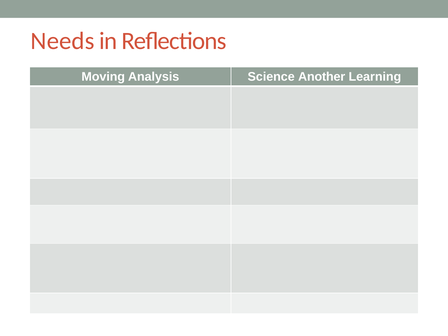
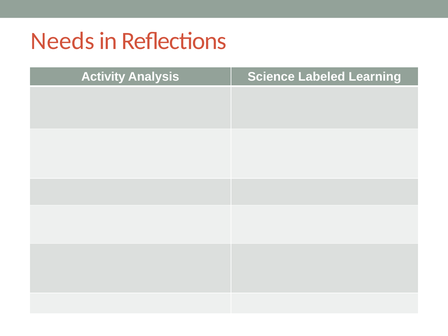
Moving: Moving -> Activity
Another: Another -> Labeled
